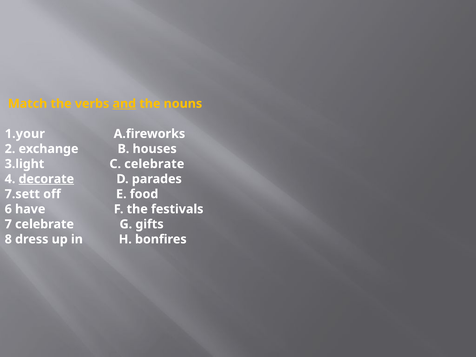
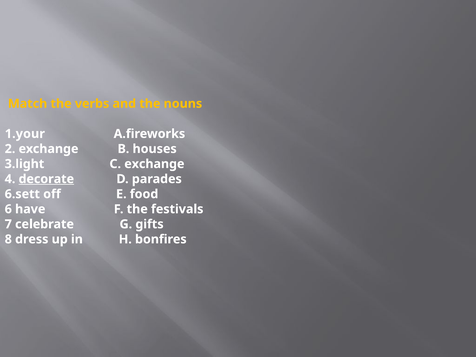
and underline: present -> none
C celebrate: celebrate -> exchange
7.sett: 7.sett -> 6.sett
